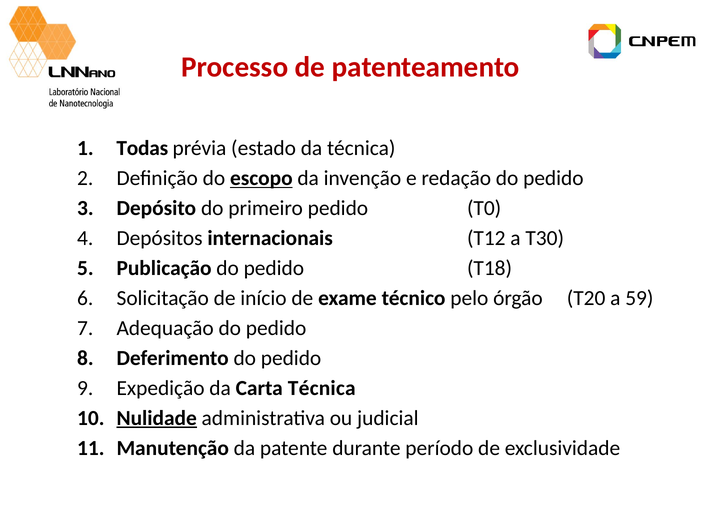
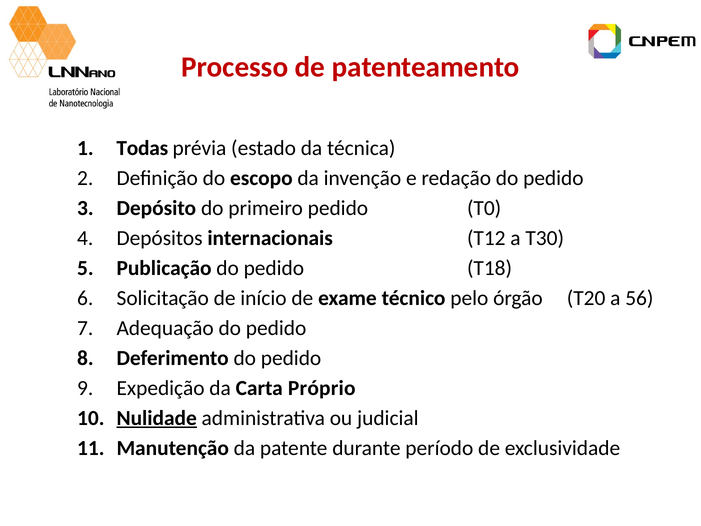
escopo underline: present -> none
59: 59 -> 56
Carta Técnica: Técnica -> Próprio
